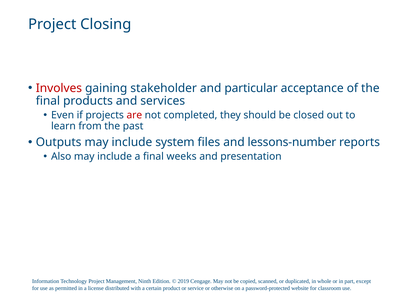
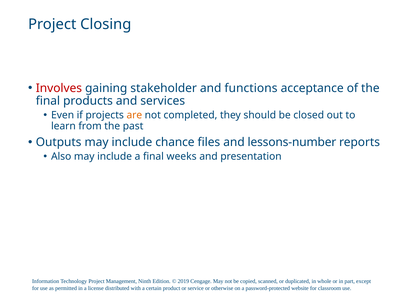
particular: particular -> functions
are colour: red -> orange
system: system -> chance
